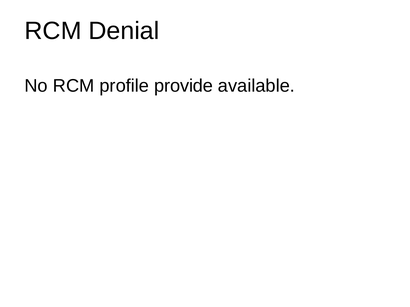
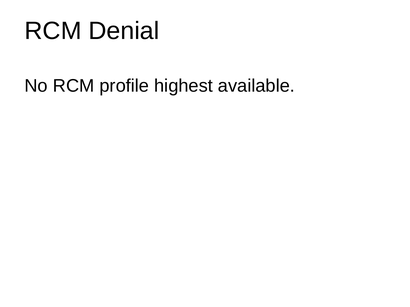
provide: provide -> highest
